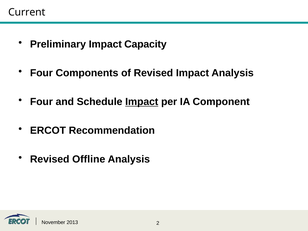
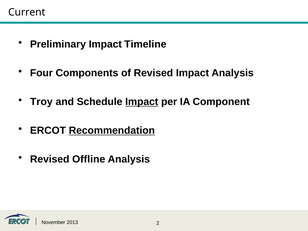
Capacity: Capacity -> Timeline
Four at (41, 102): Four -> Troy
Recommendation underline: none -> present
